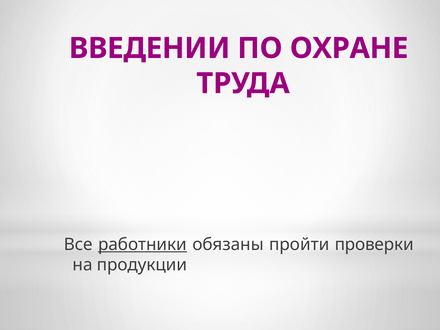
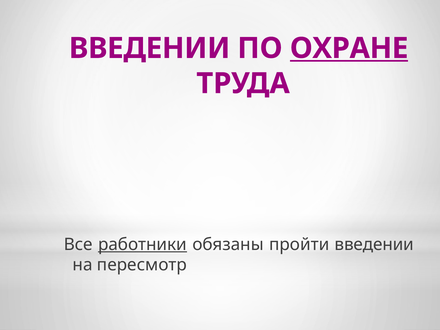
ОХРАНЕ underline: none -> present
пройти проверки: проверки -> введении
продукции: продукции -> пересмотр
